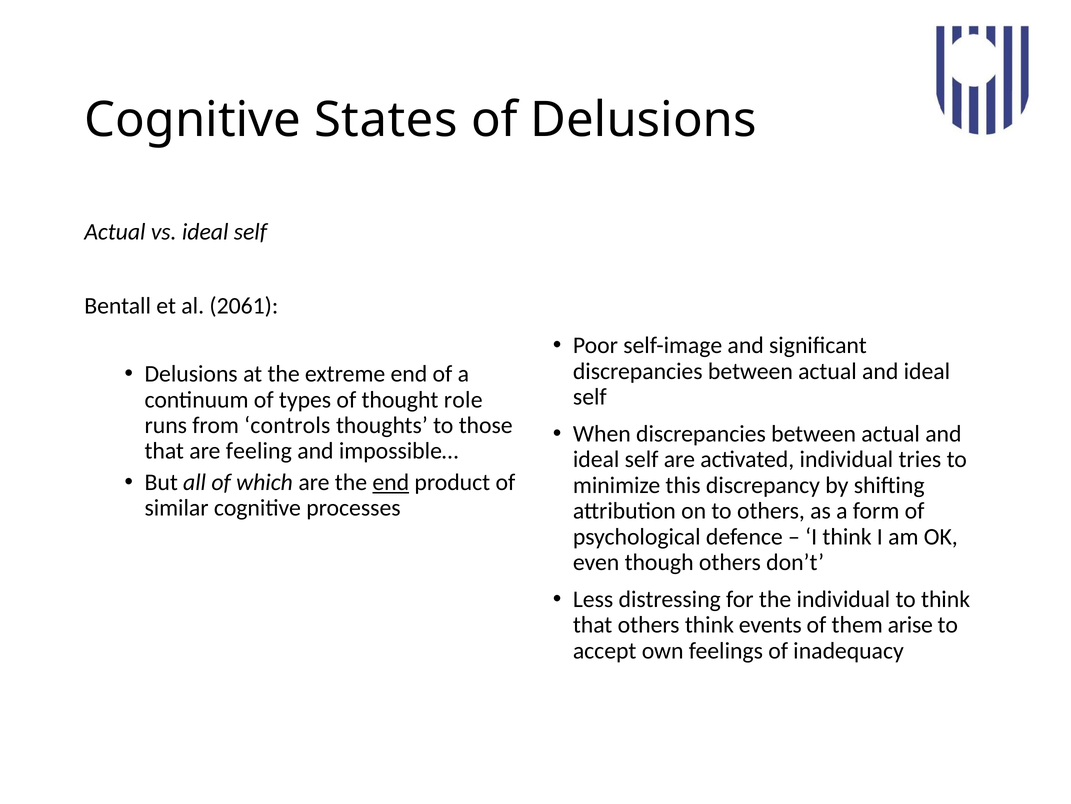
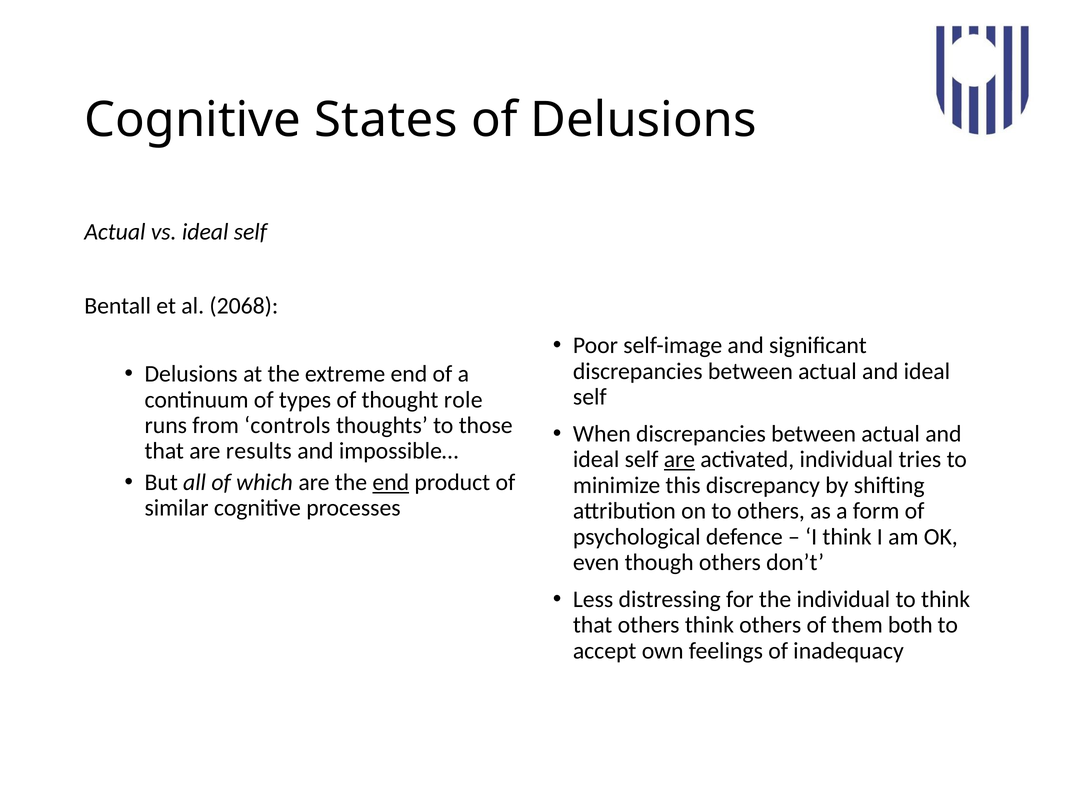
2061: 2061 -> 2068
feeling: feeling -> results
are at (679, 459) underline: none -> present
think events: events -> others
arise: arise -> both
